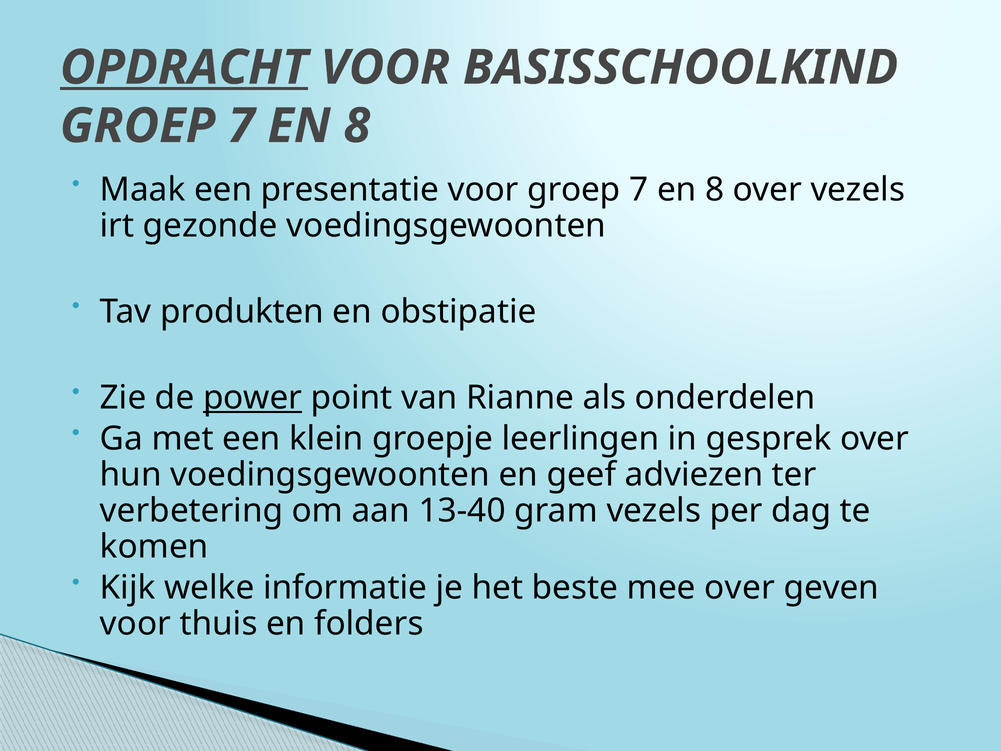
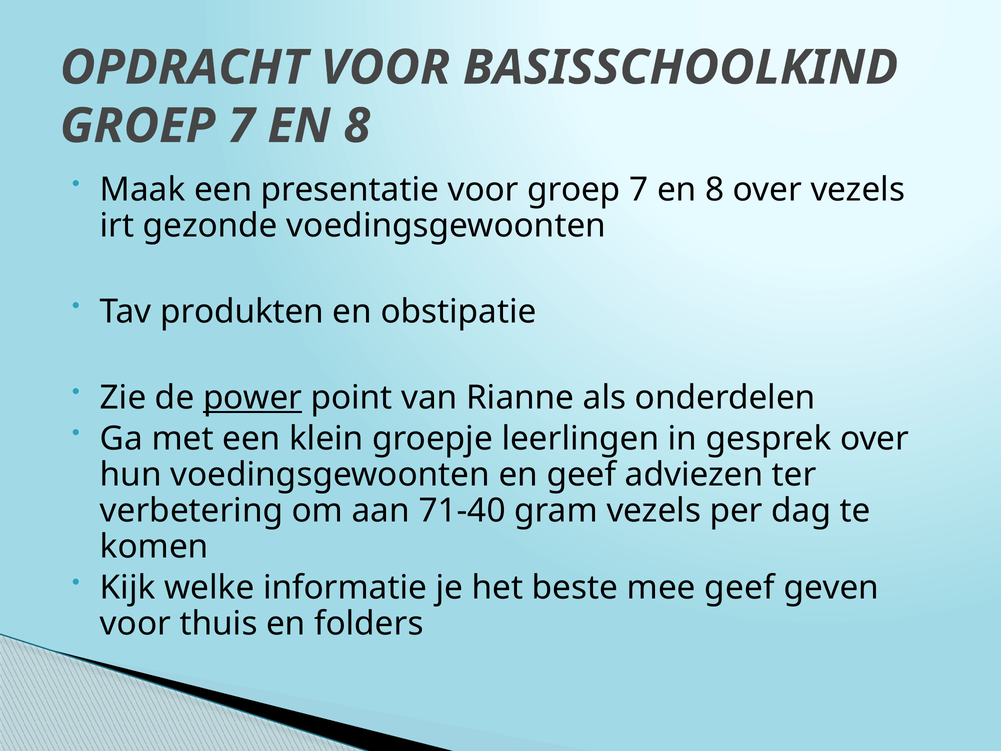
OPDRACHT underline: present -> none
13-40: 13-40 -> 71-40
mee over: over -> geef
